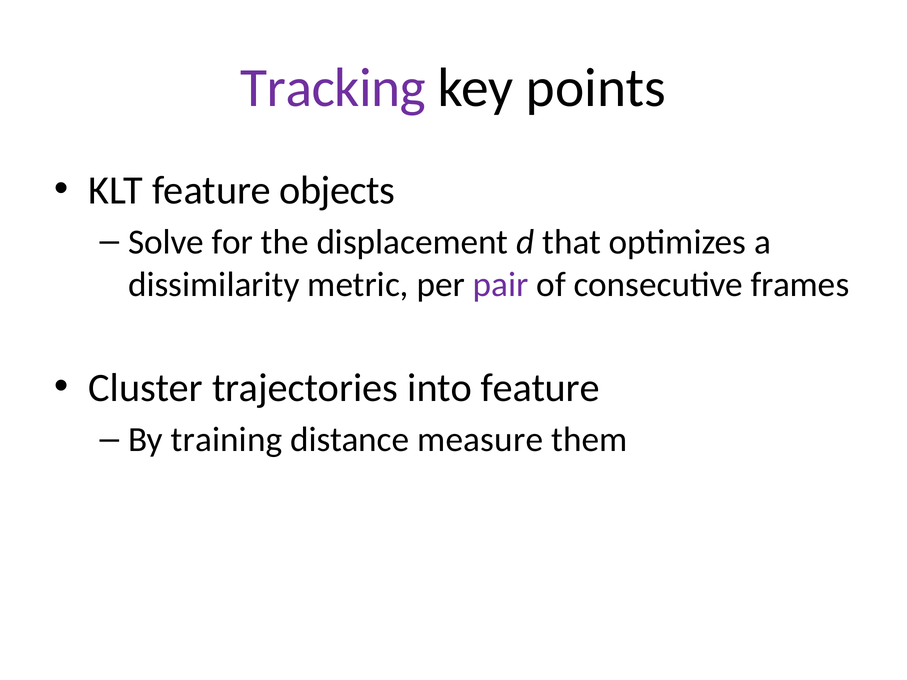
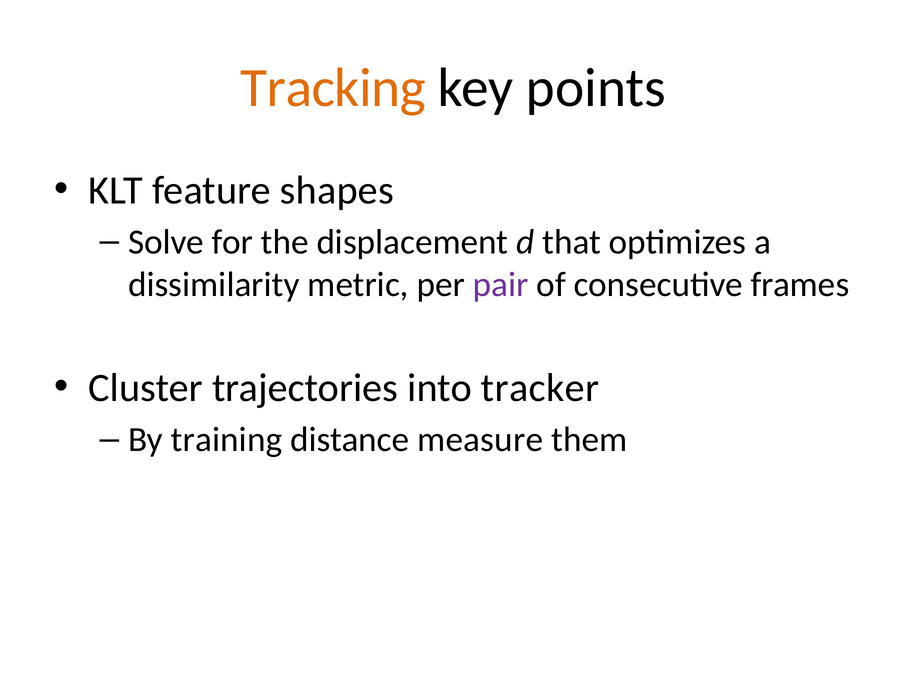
Tracking colour: purple -> orange
objects: objects -> shapes
into feature: feature -> tracker
